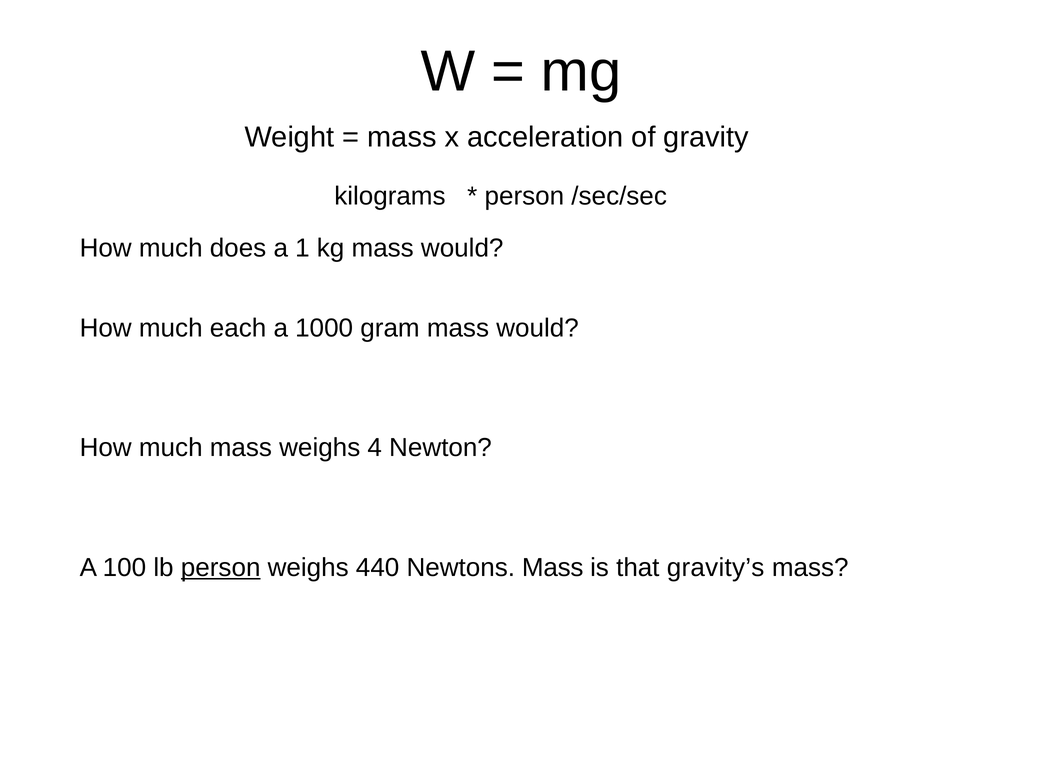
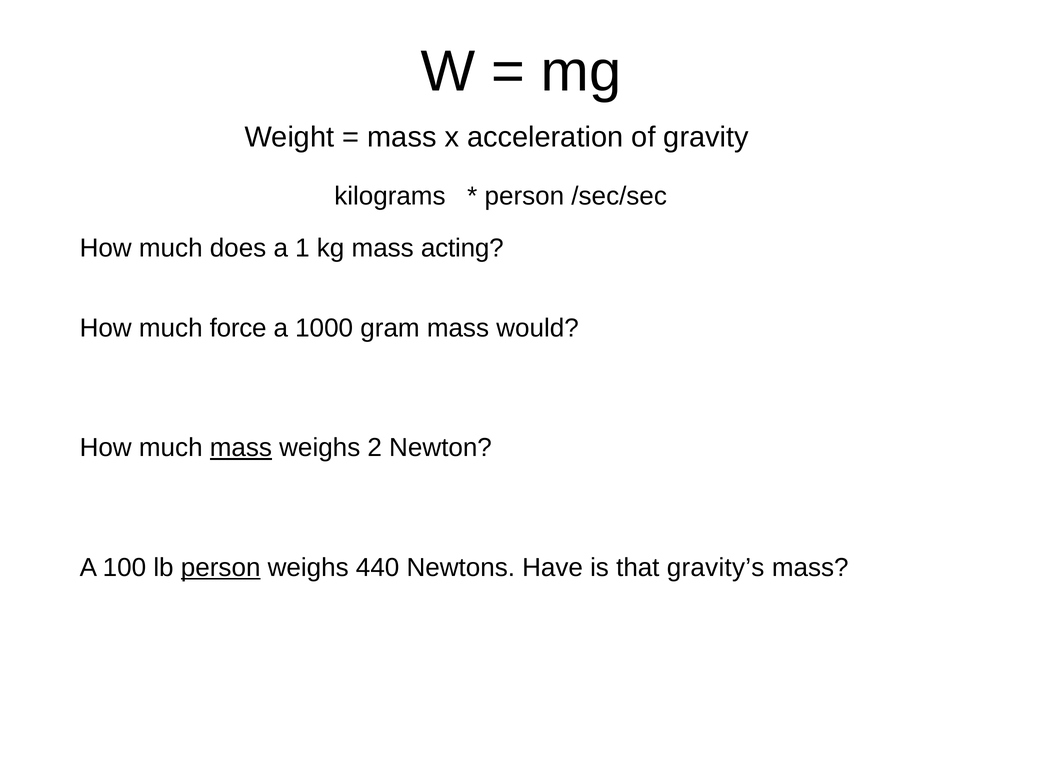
kg mass would: would -> acting
each: each -> force
mass at (241, 448) underline: none -> present
4: 4 -> 2
Newtons Mass: Mass -> Have
